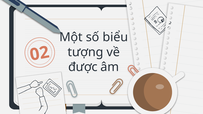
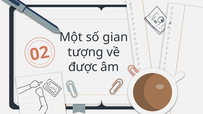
biểu: biểu -> gian
